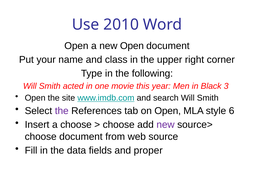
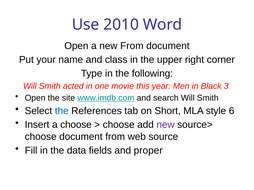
new Open: Open -> From
the at (62, 111) colour: purple -> blue
on Open: Open -> Short
